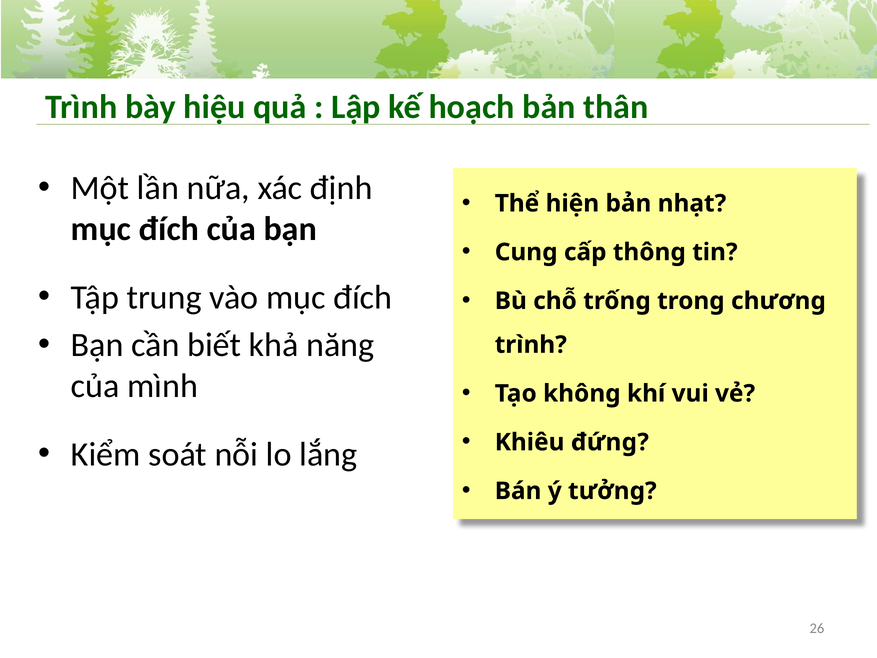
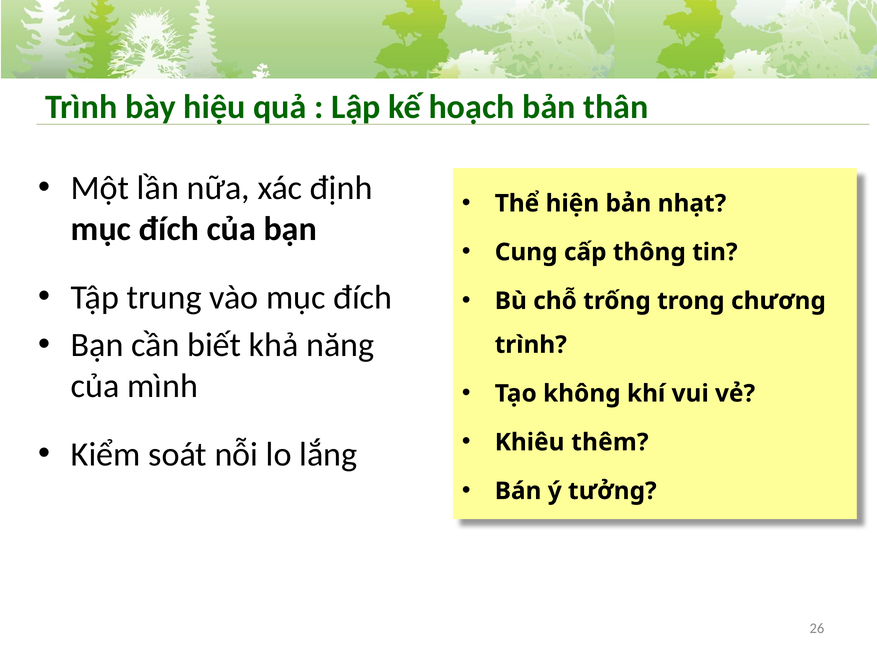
đứng: đứng -> thêm
